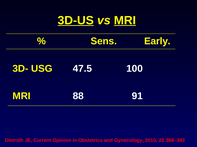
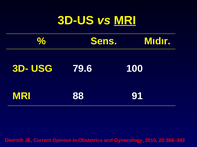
3D-US underline: present -> none
Early: Early -> Mıdır
47.5: 47.5 -> 79.6
